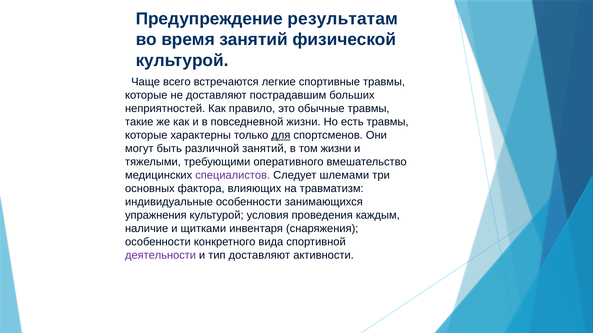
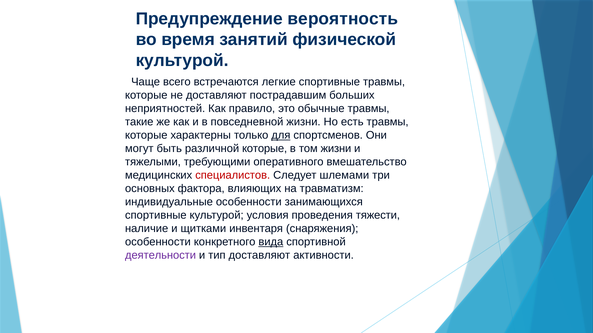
результатам: результатам -> вероятность
различной занятий: занятий -> которые
специалистов colour: purple -> red
упражнения at (156, 216): упражнения -> спортивные
каждым: каждым -> тяжести
вида underline: none -> present
